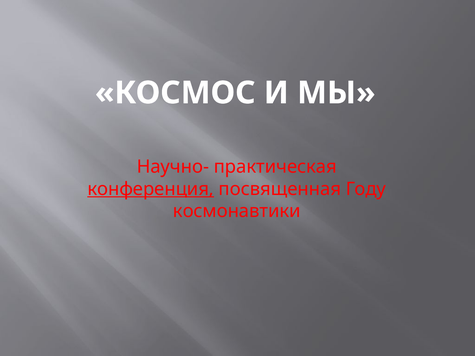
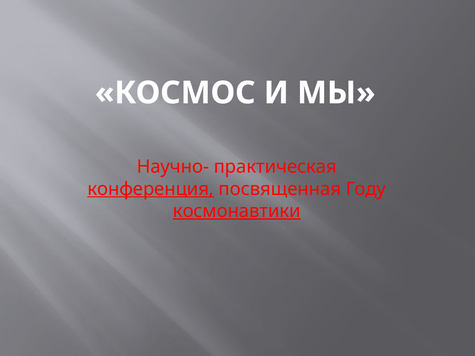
космонавтики underline: none -> present
